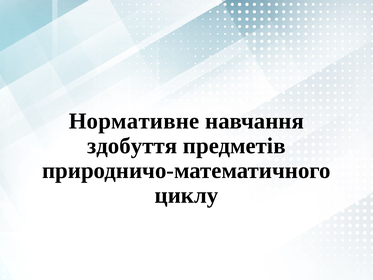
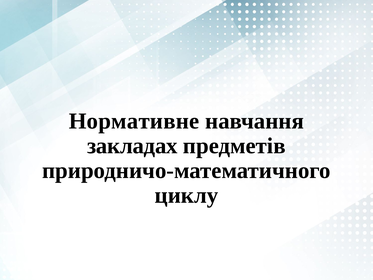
здобуття: здобуття -> закладах
